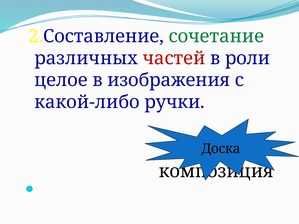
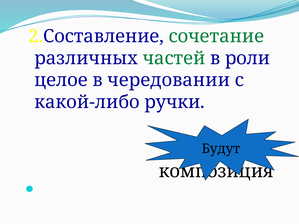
частей colour: red -> green
изображения: изображения -> чередовании
Доска: Доска -> Будут
